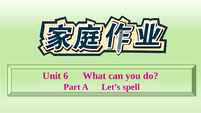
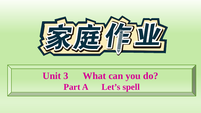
6: 6 -> 3
